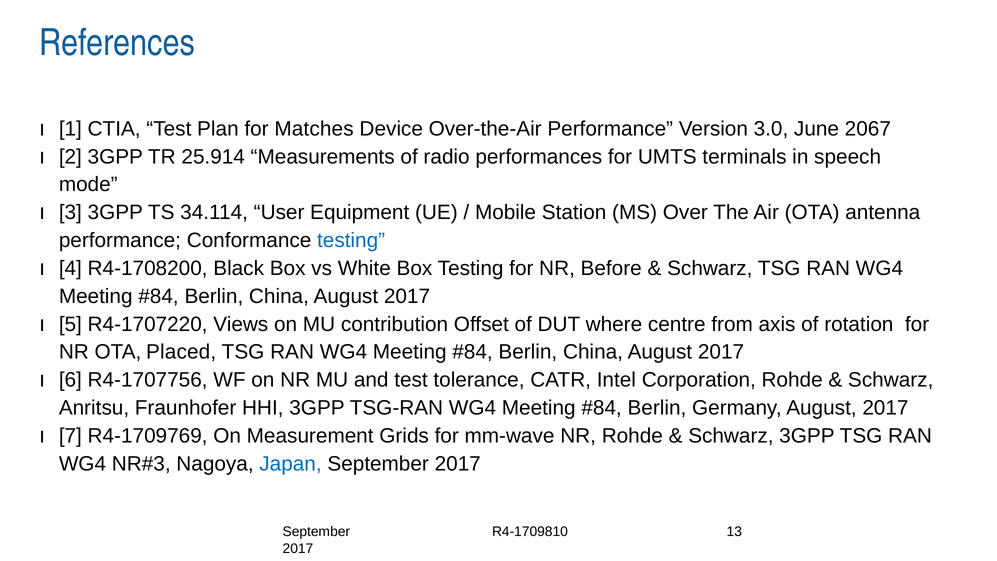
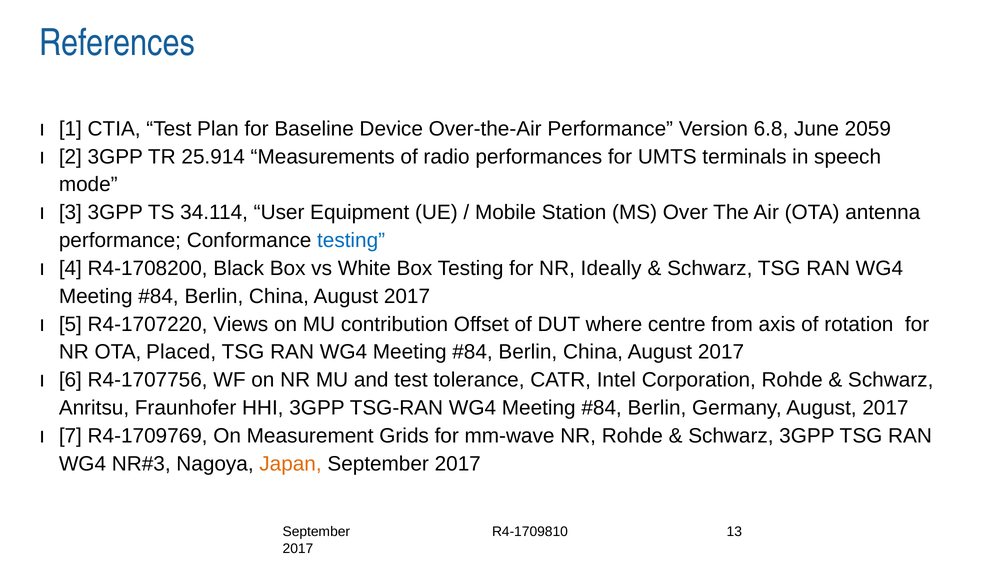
Matches: Matches -> Baseline
3.0: 3.0 -> 6.8
2067: 2067 -> 2059
Before: Before -> Ideally
Japan colour: blue -> orange
